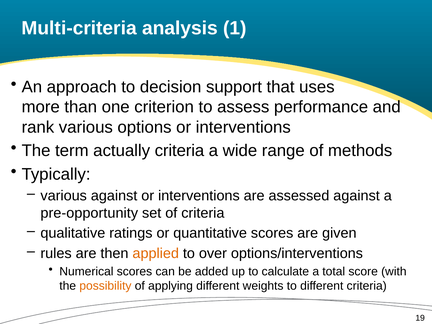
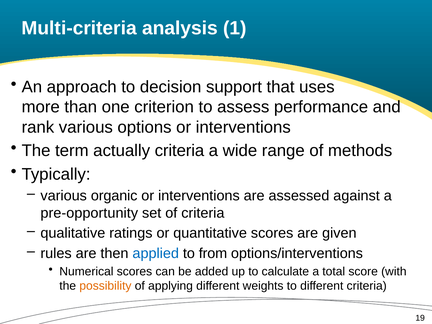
various against: against -> organic
applied colour: orange -> blue
over: over -> from
